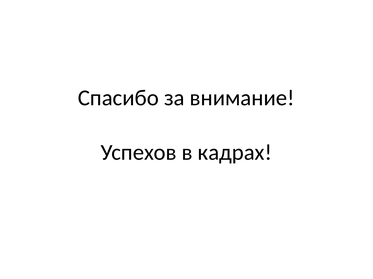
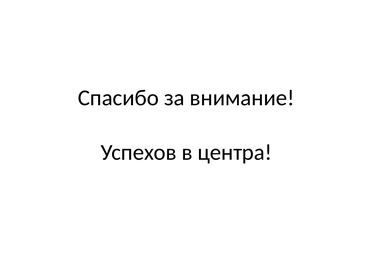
кадрах: кадрах -> центра
